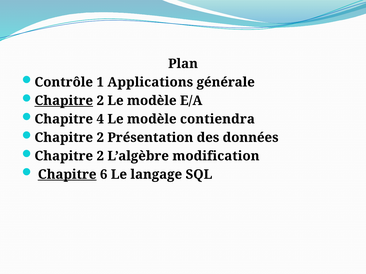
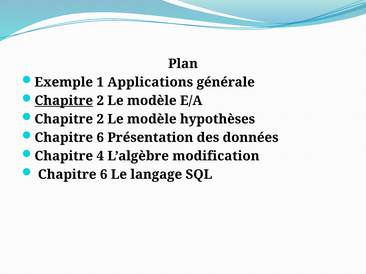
Contrôle: Contrôle -> Exemple
4 at (100, 119): 4 -> 2
contiendra: contiendra -> hypothèses
2 at (100, 138): 2 -> 6
2 at (100, 156): 2 -> 4
Chapitre at (67, 175) underline: present -> none
